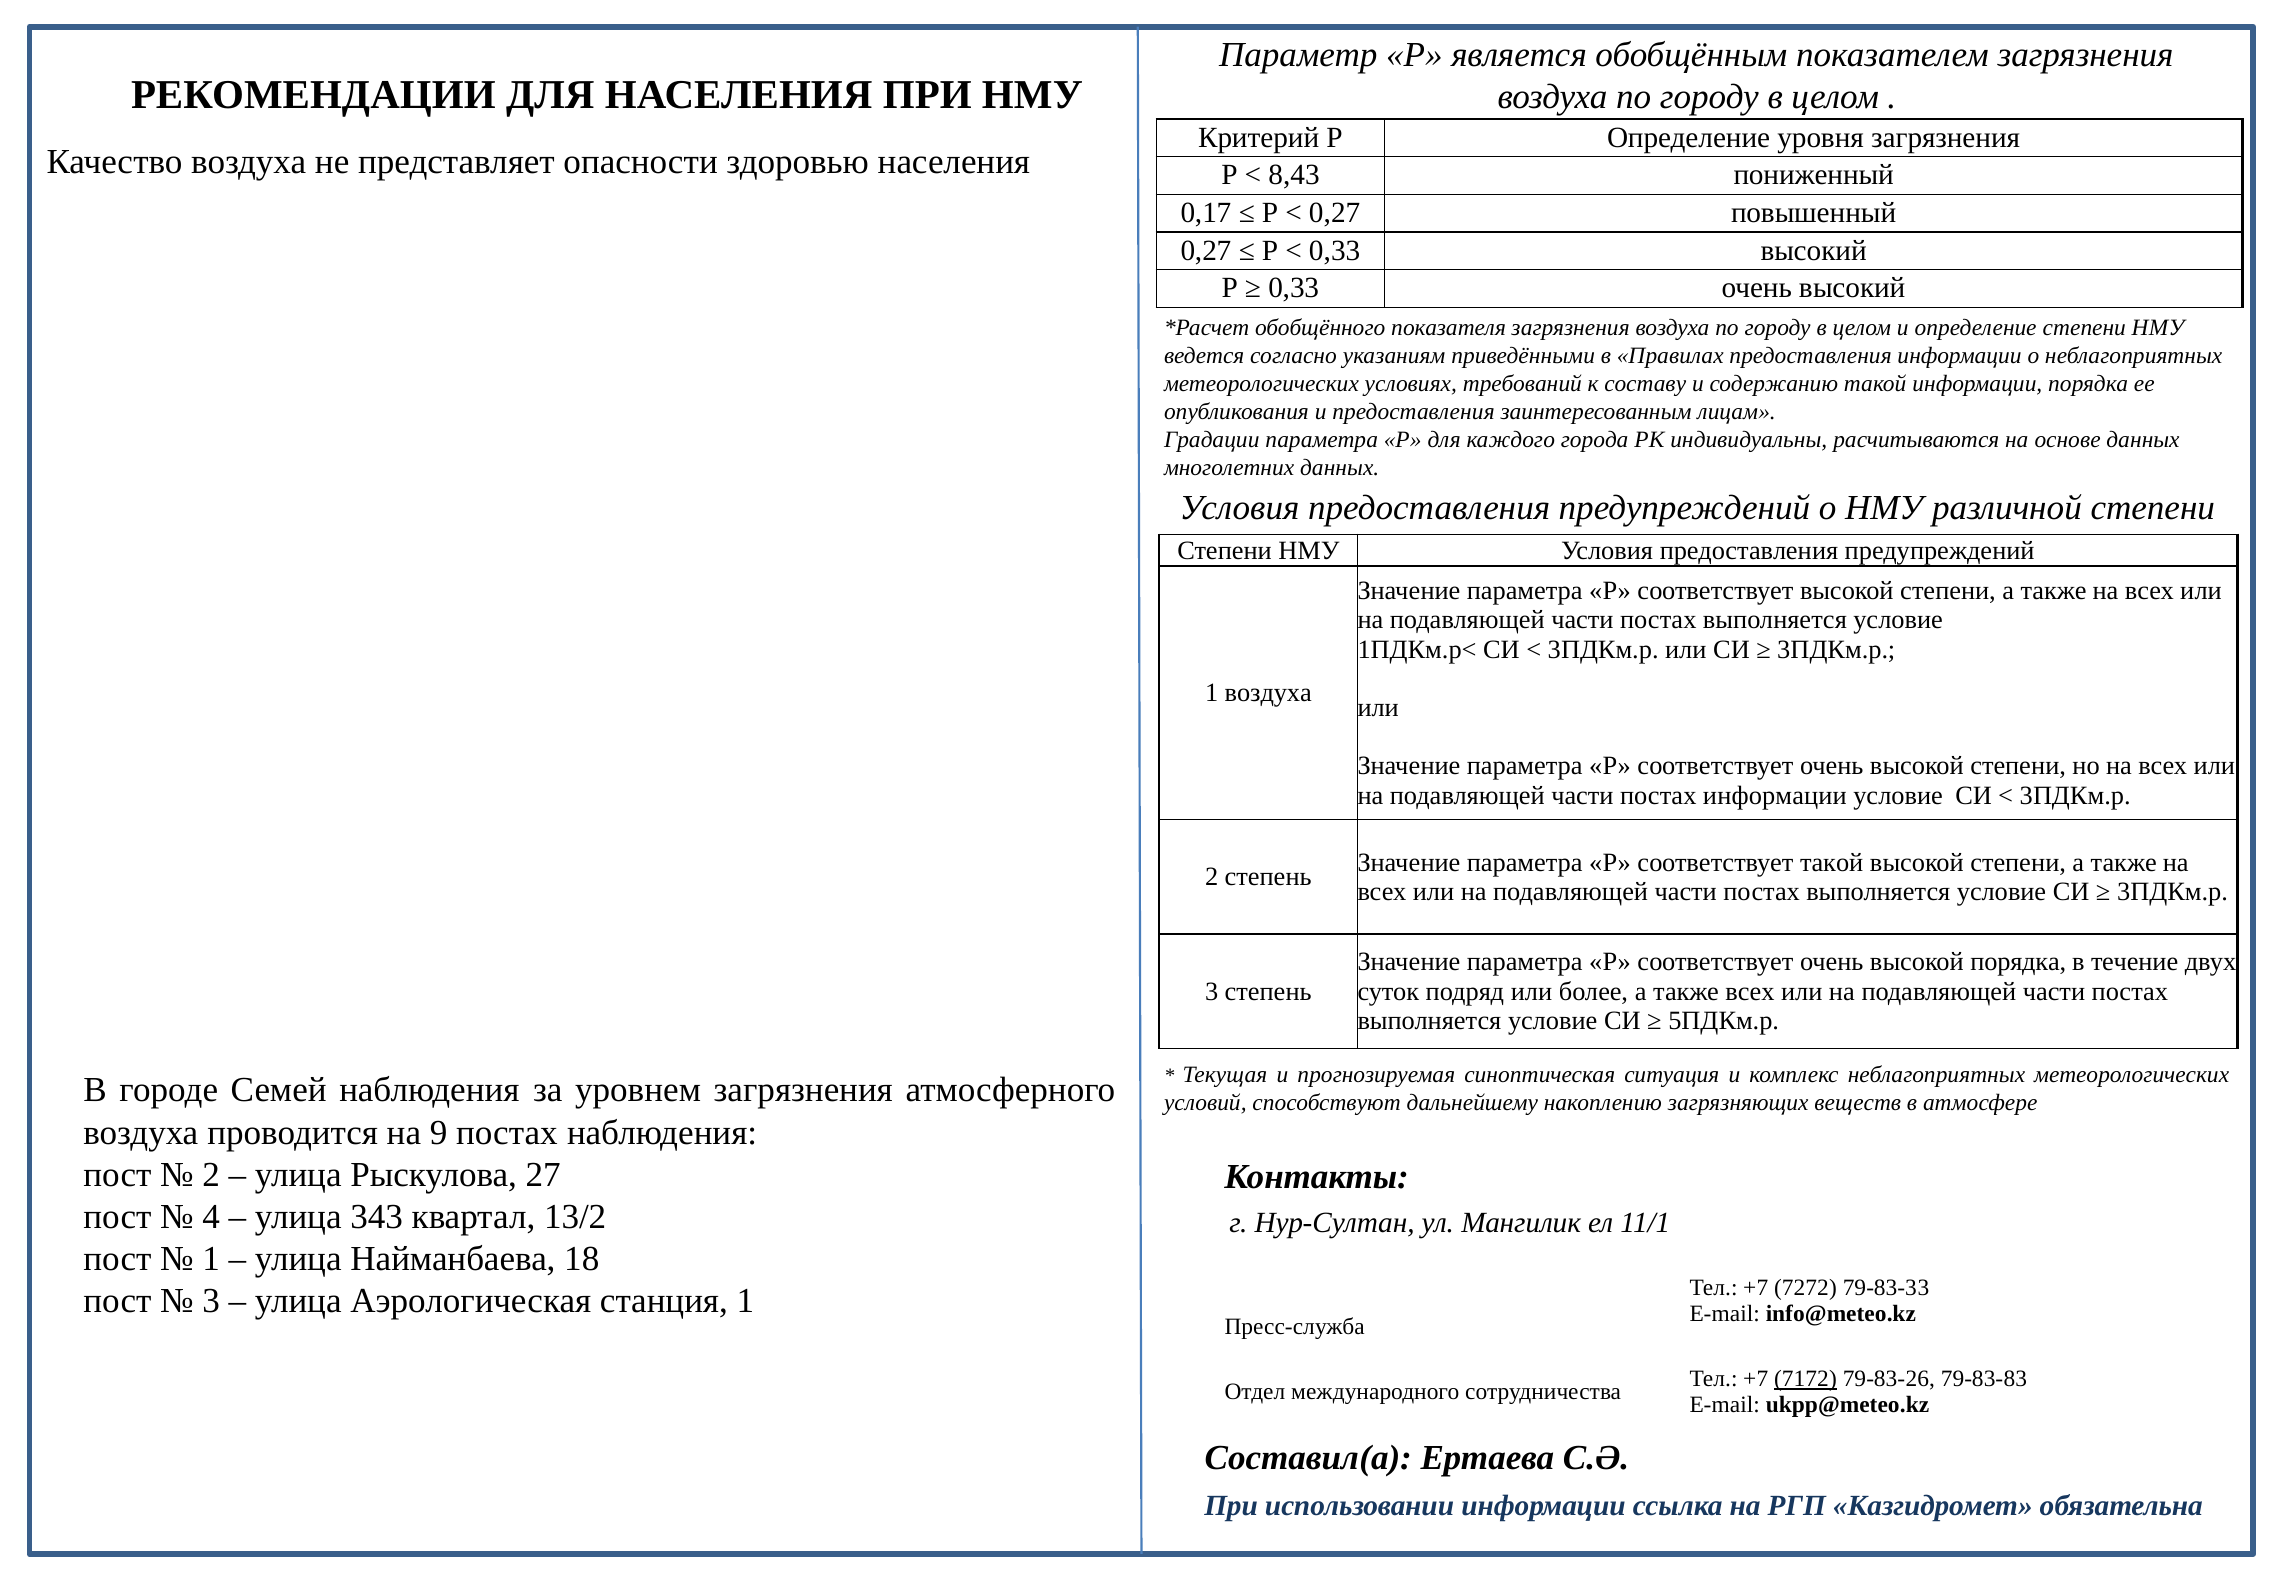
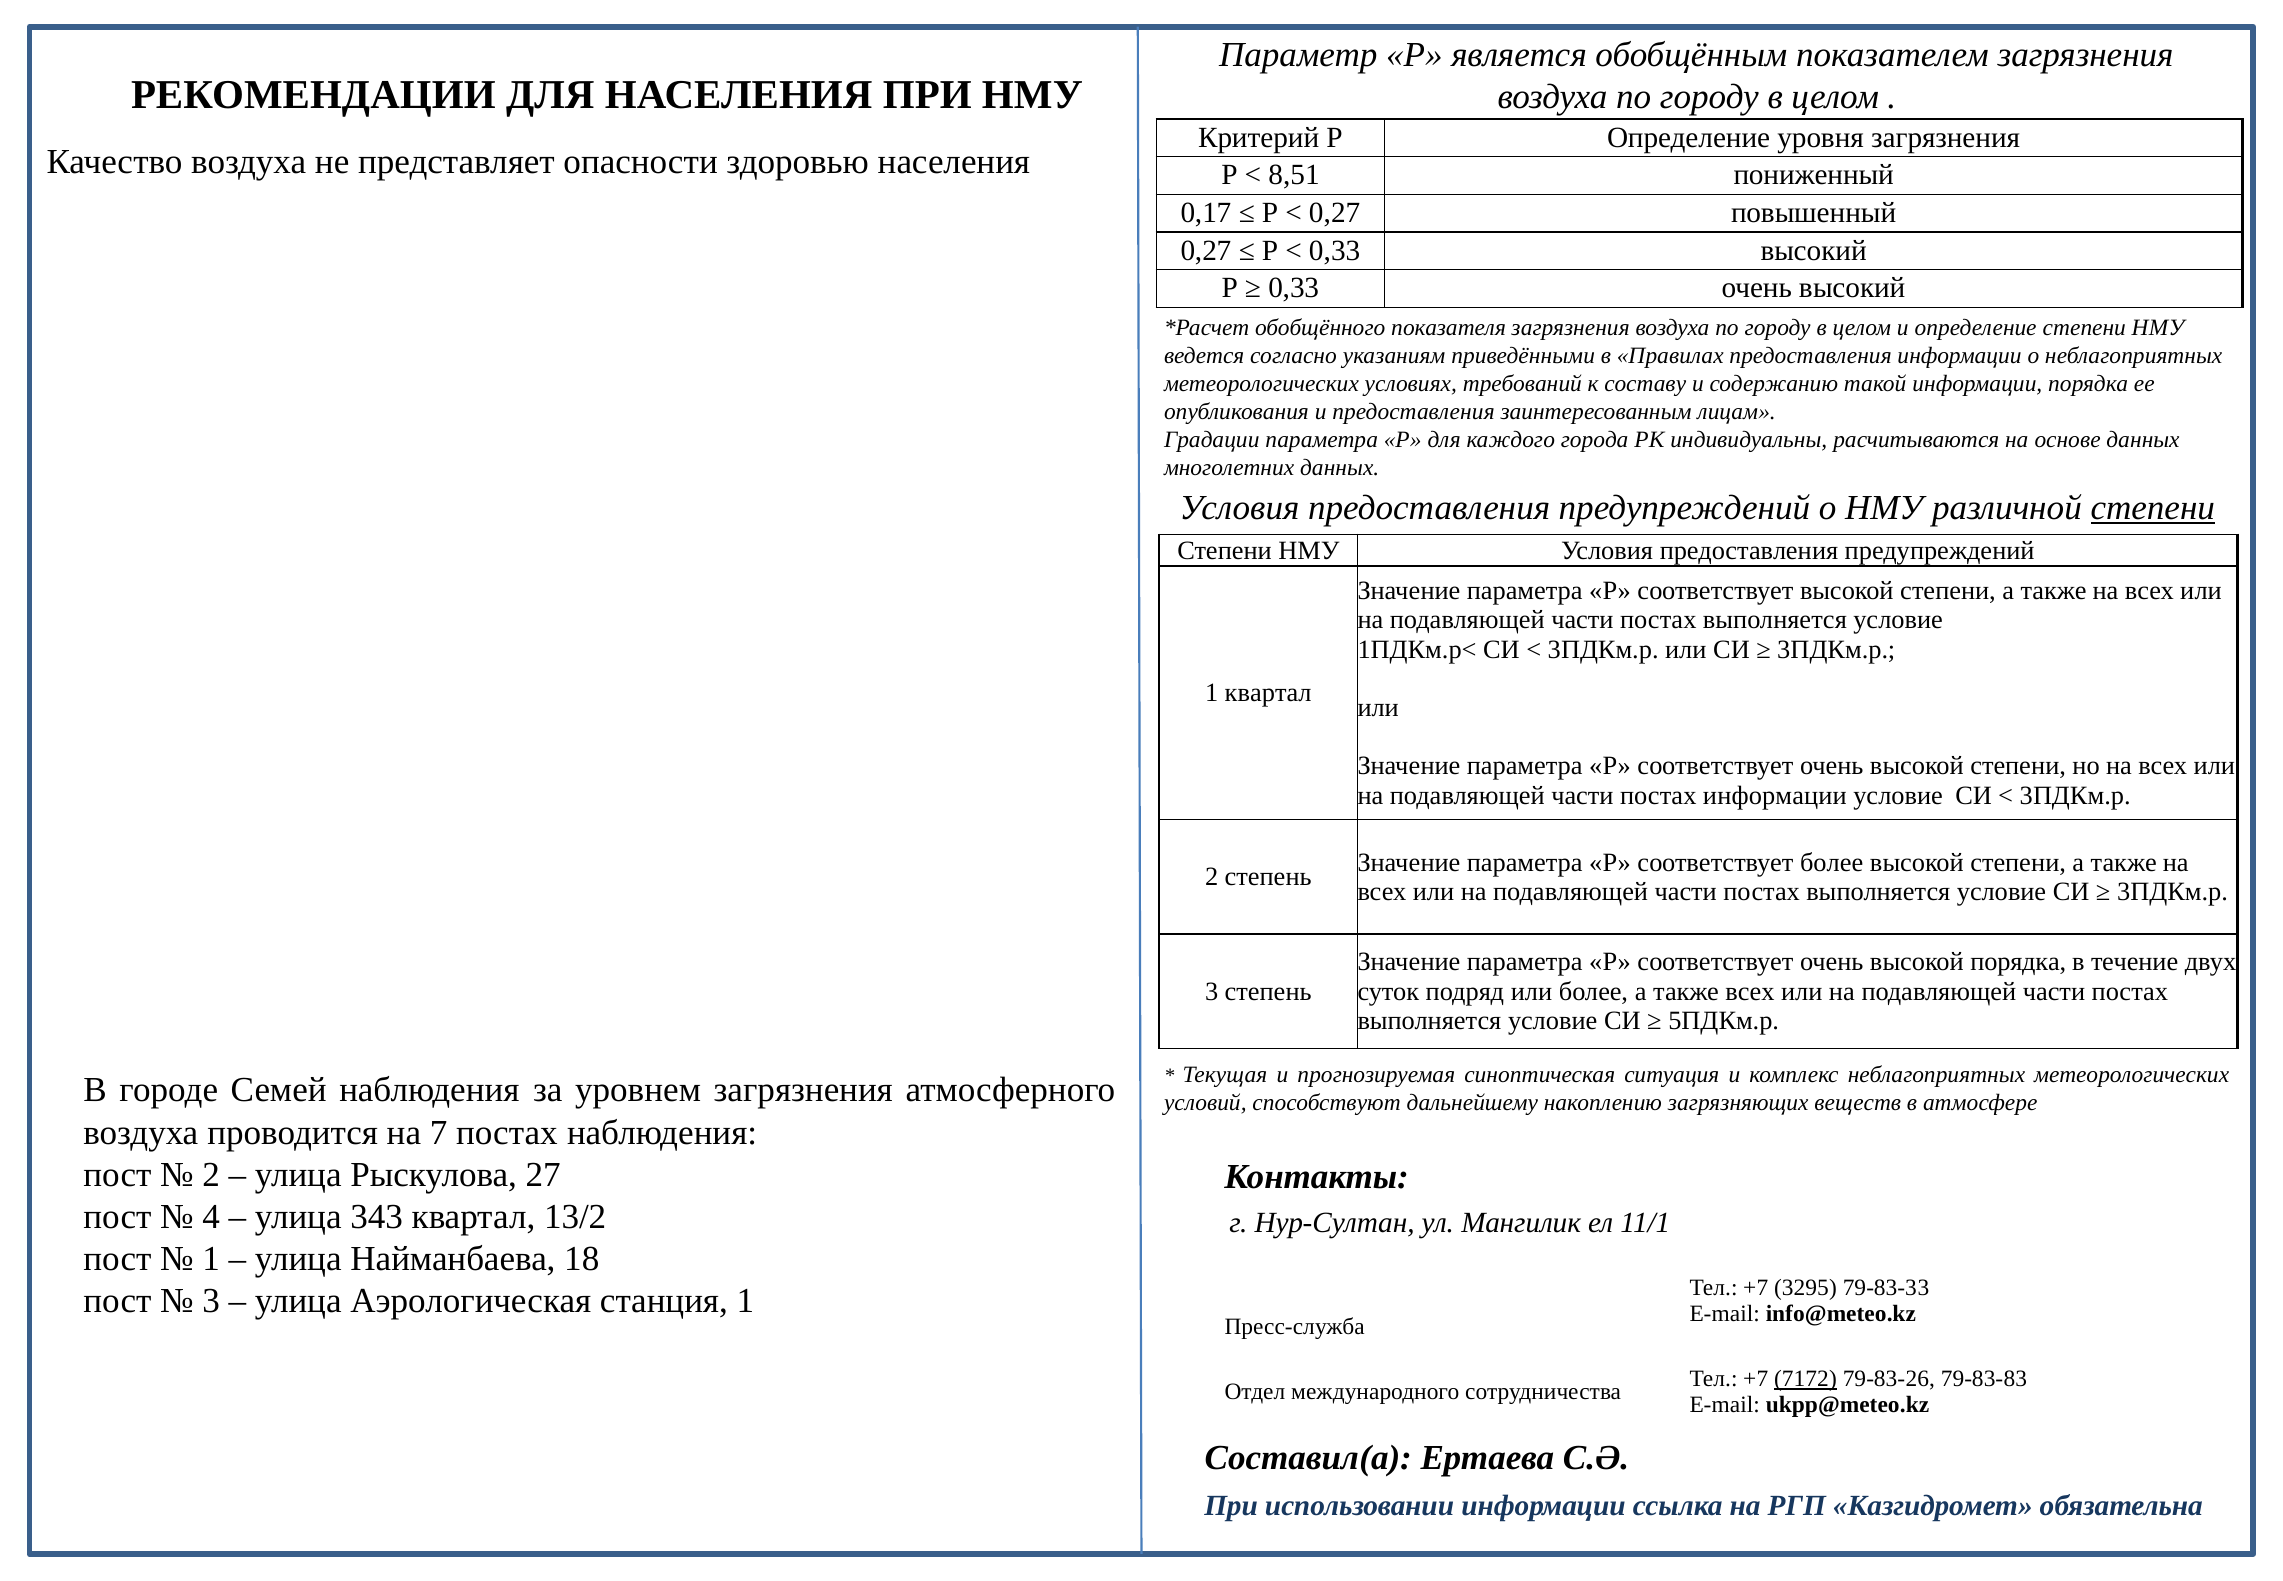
8,43: 8,43 -> 8,51
степени at (2153, 508) underline: none -> present
1 воздуха: воздуха -> квартал
соответствует такой: такой -> более
9: 9 -> 7
7272: 7272 -> 3295
